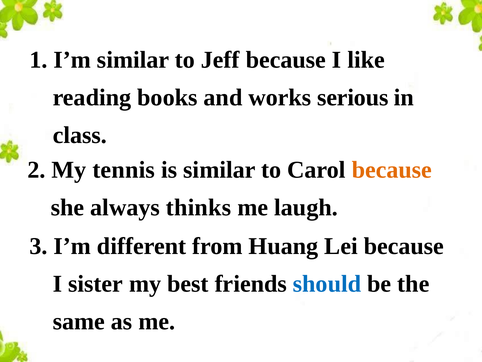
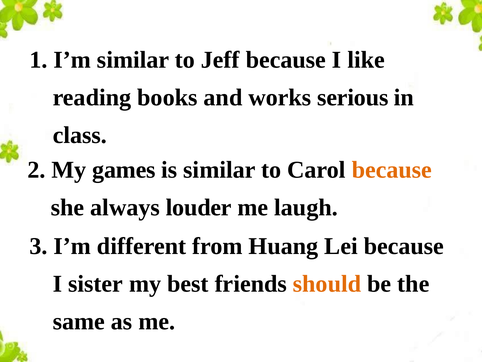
tennis: tennis -> games
thinks: thinks -> louder
should colour: blue -> orange
